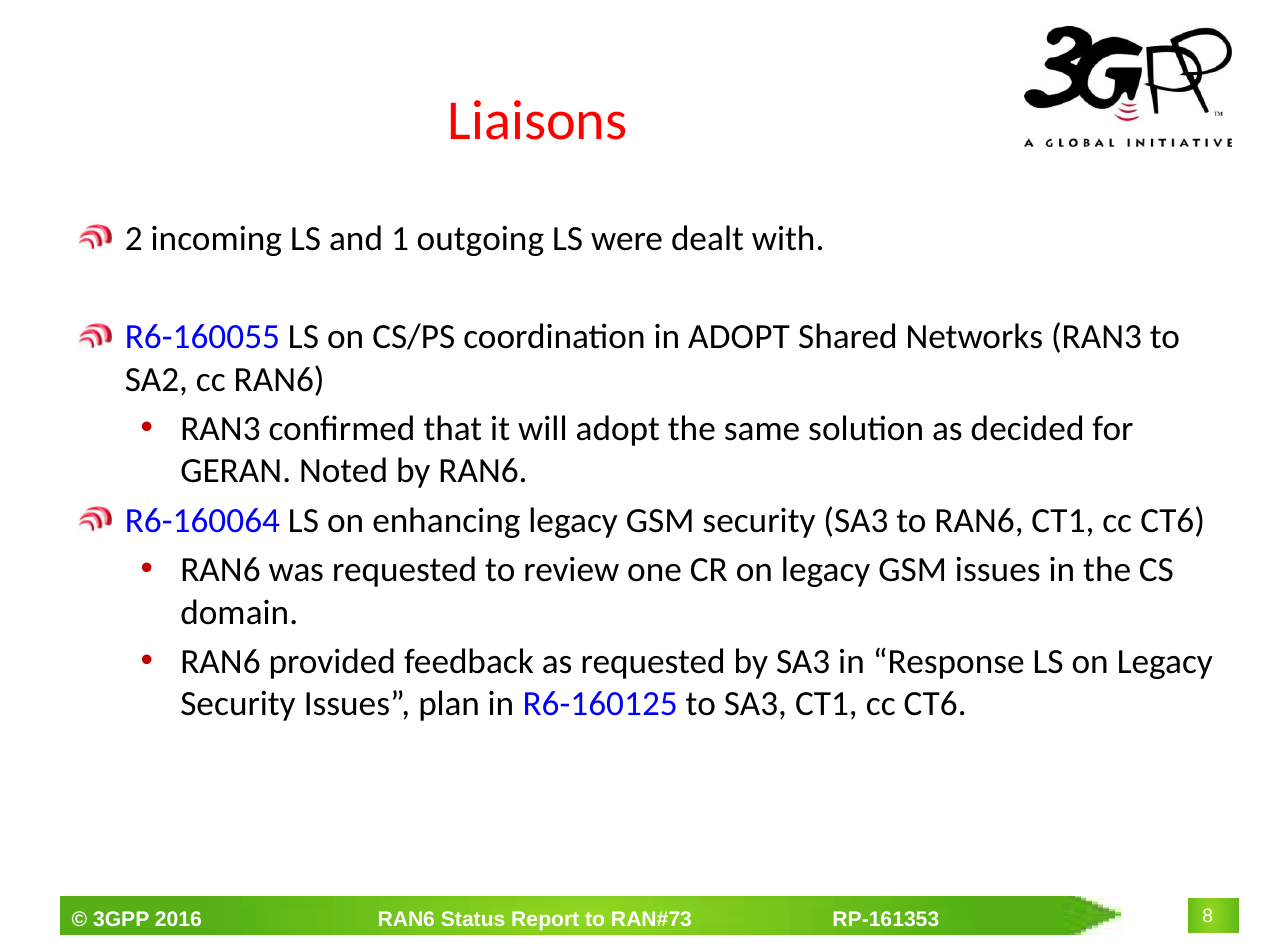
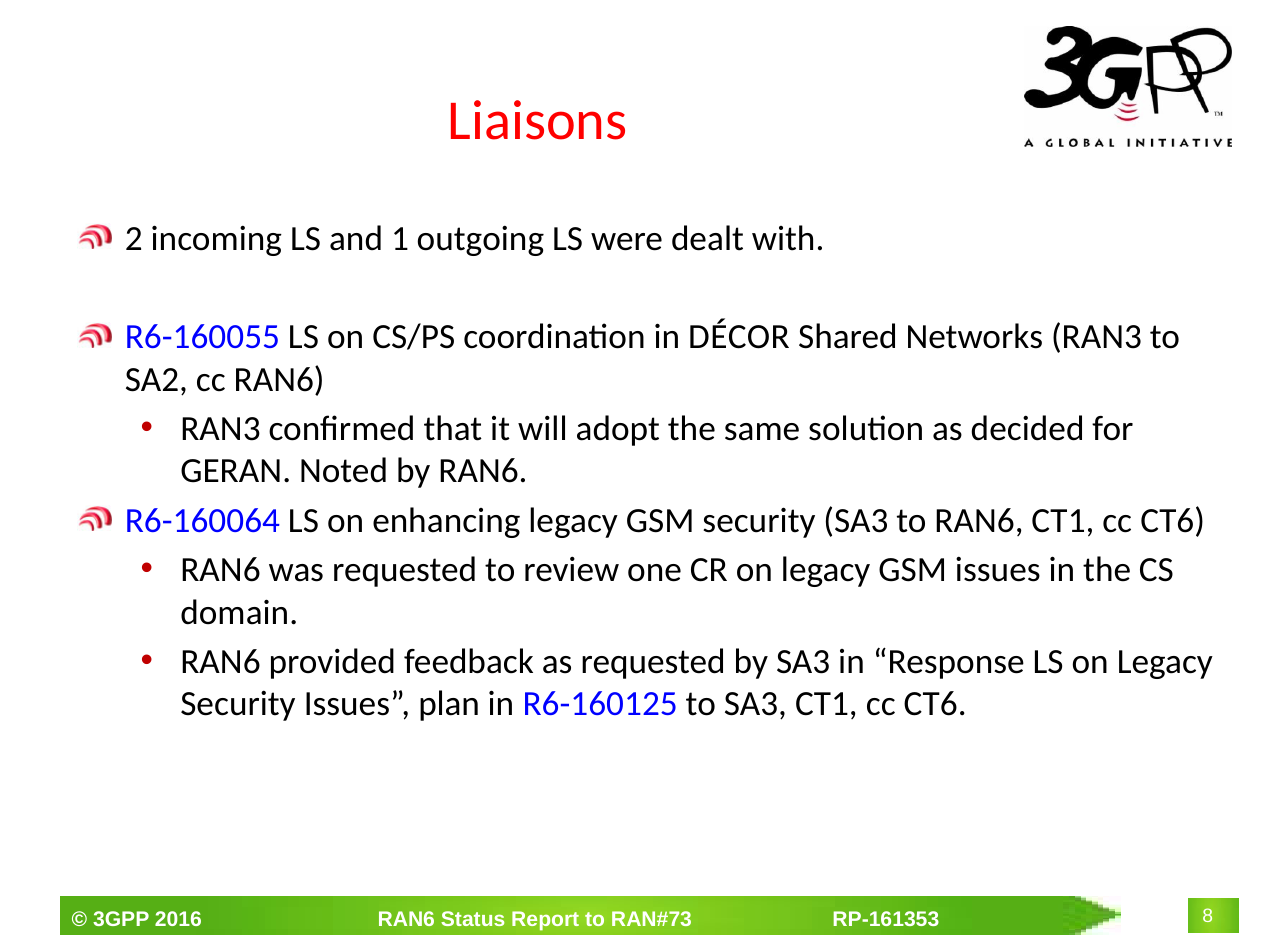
in ADOPT: ADOPT -> DÉCOR
